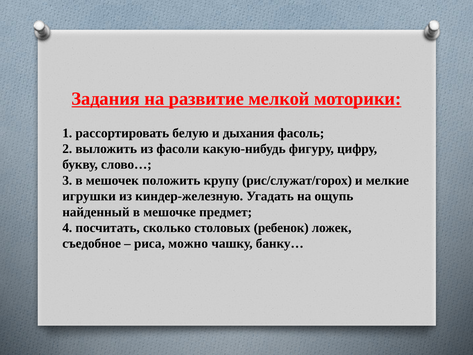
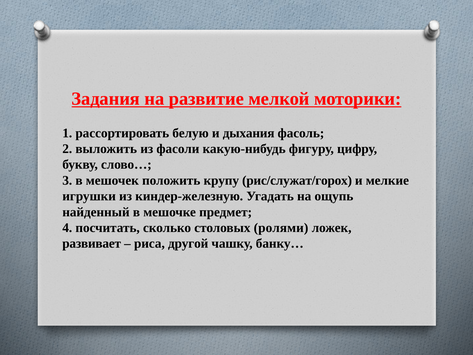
ребенок: ребенок -> ролями
съедобное: съедобное -> развивает
можно: можно -> другой
